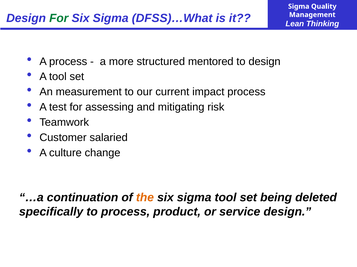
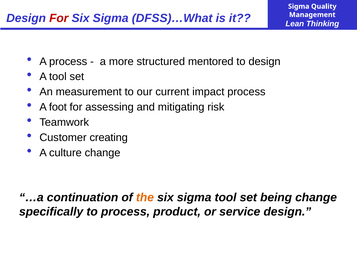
For at (59, 18) colour: green -> red
test: test -> foot
salaried: salaried -> creating
being deleted: deleted -> change
